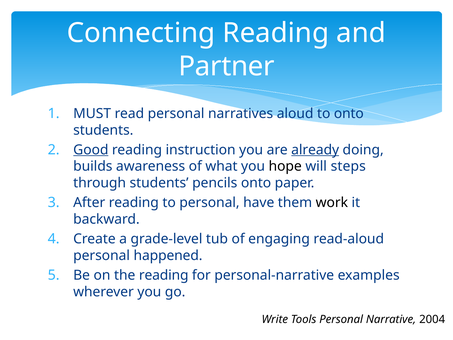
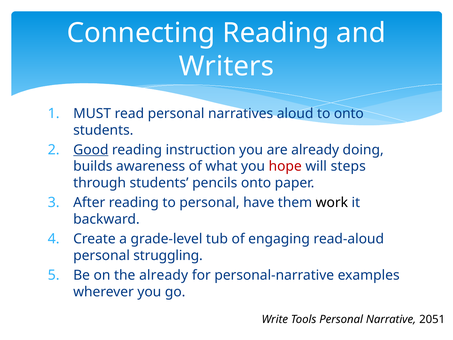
Partner: Partner -> Writers
already at (315, 150) underline: present -> none
hope colour: black -> red
happened: happened -> struggling
the reading: reading -> already
2004: 2004 -> 2051
